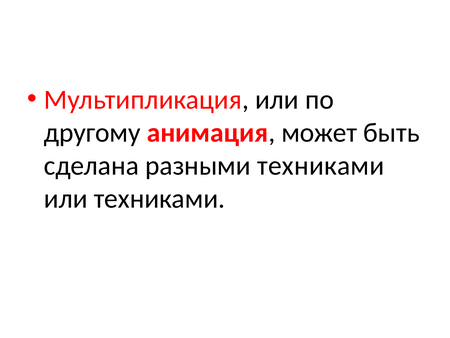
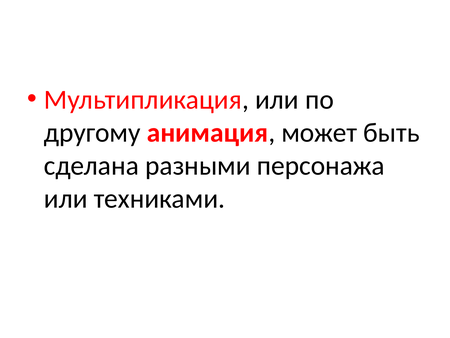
разными техниками: техниками -> персонажа
